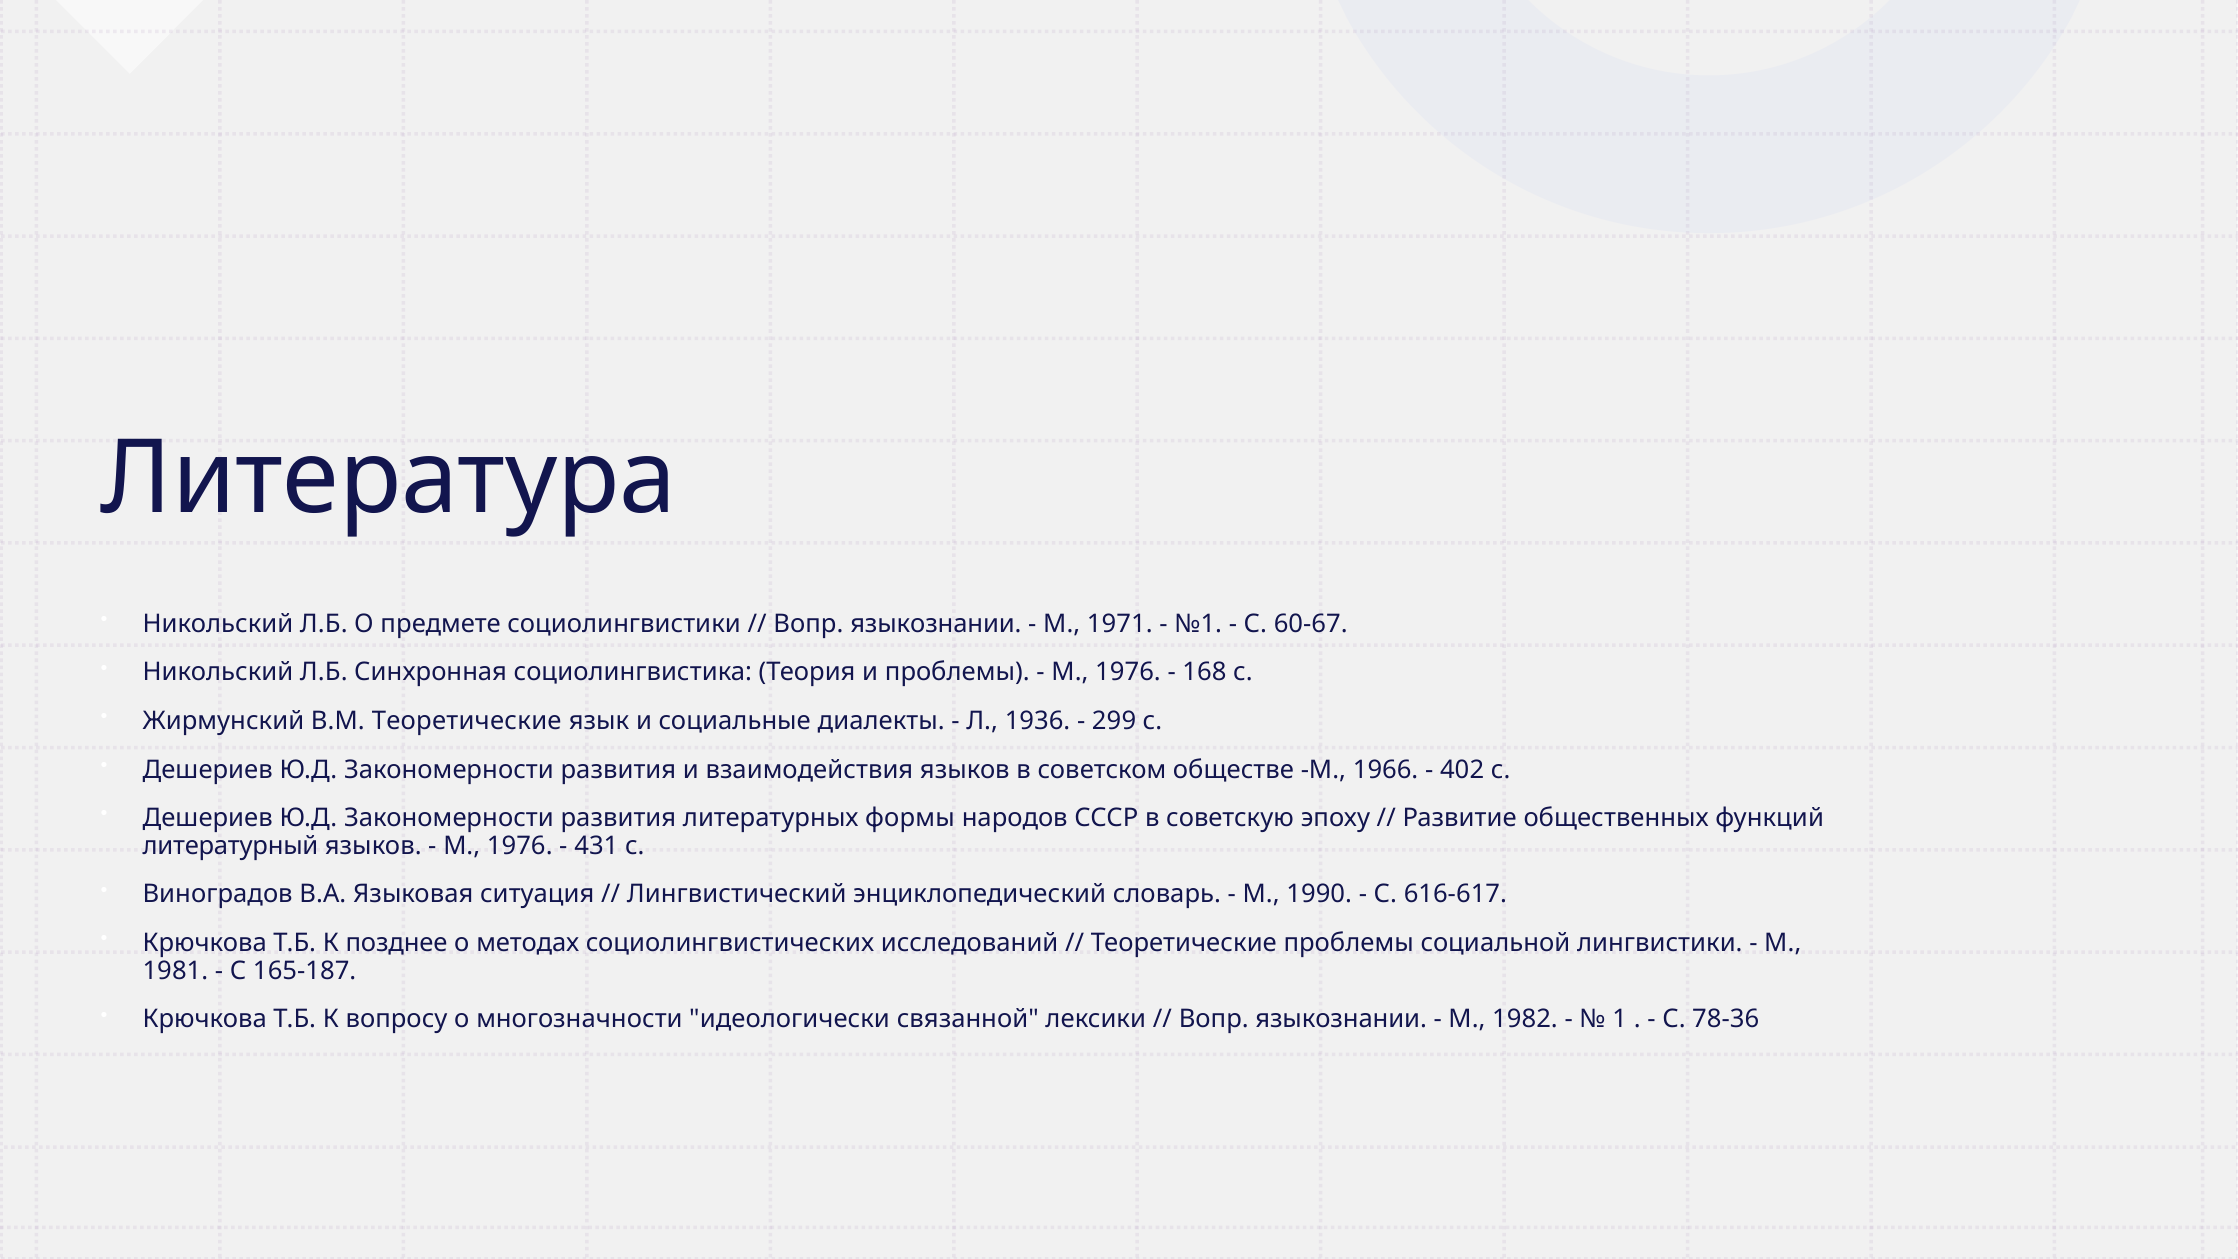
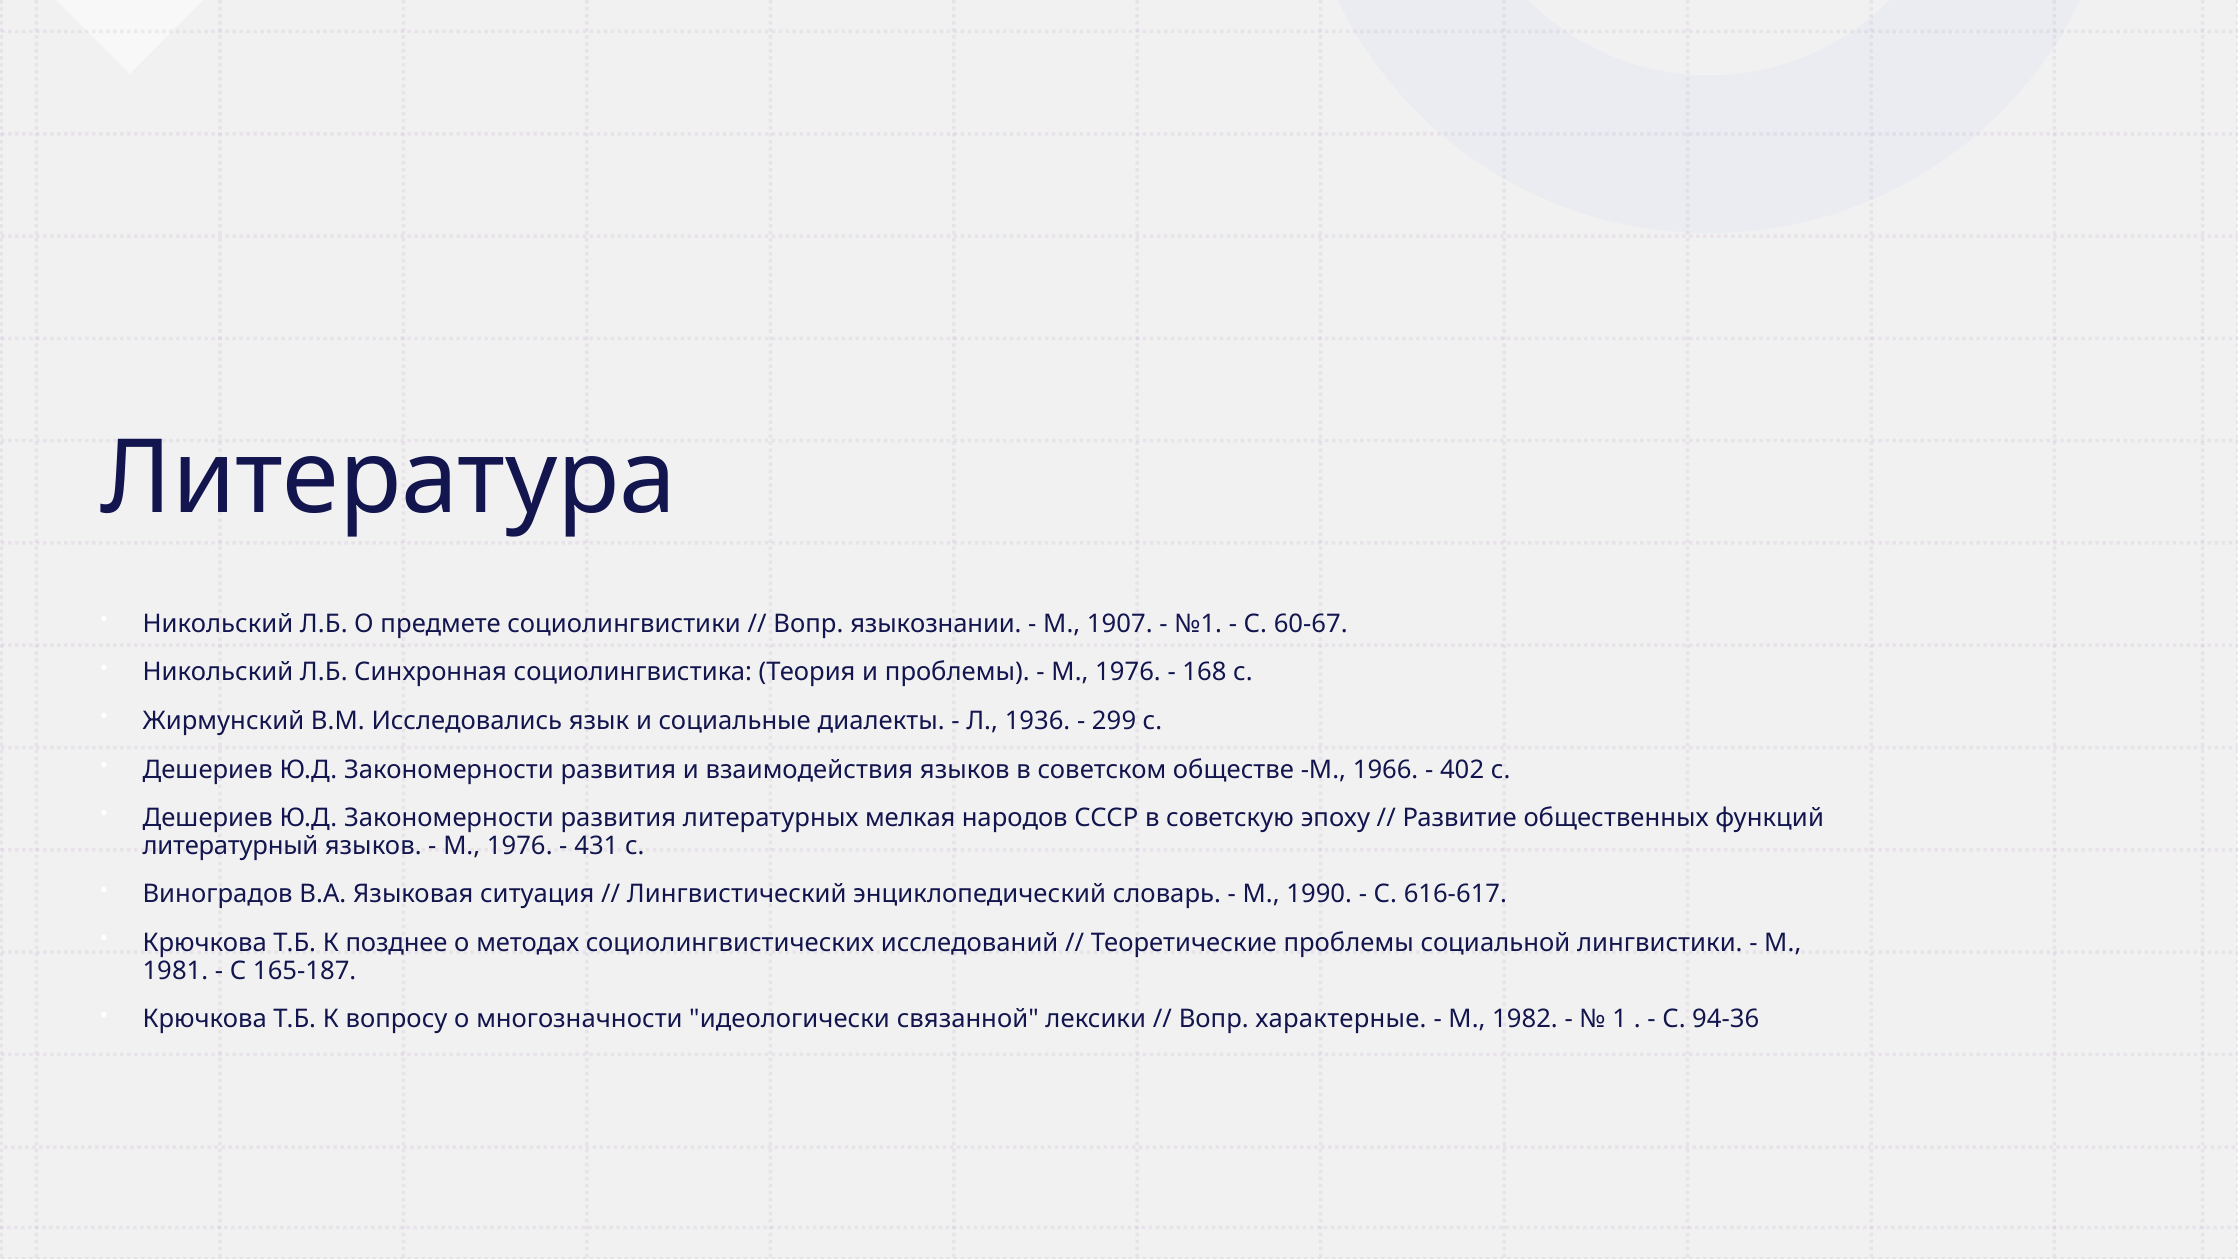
1971: 1971 -> 1907
В.М Теоретические: Теоретические -> Исследовались
формы: формы -> мелкая
языкознании at (1341, 1019): языкознании -> характерные
78-36: 78-36 -> 94-36
